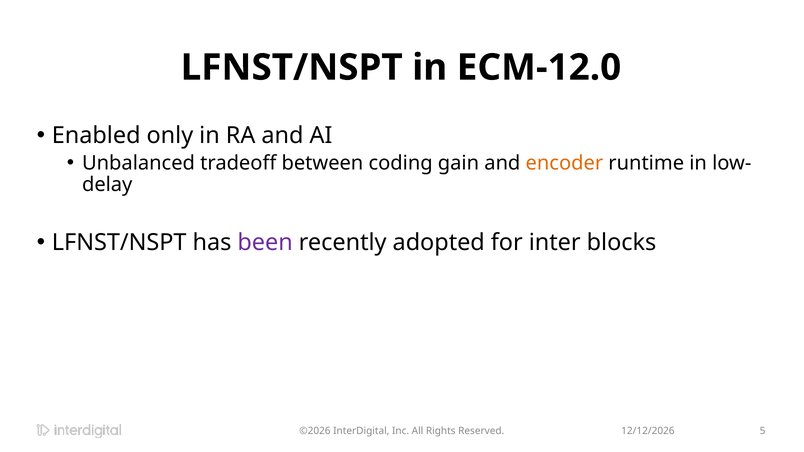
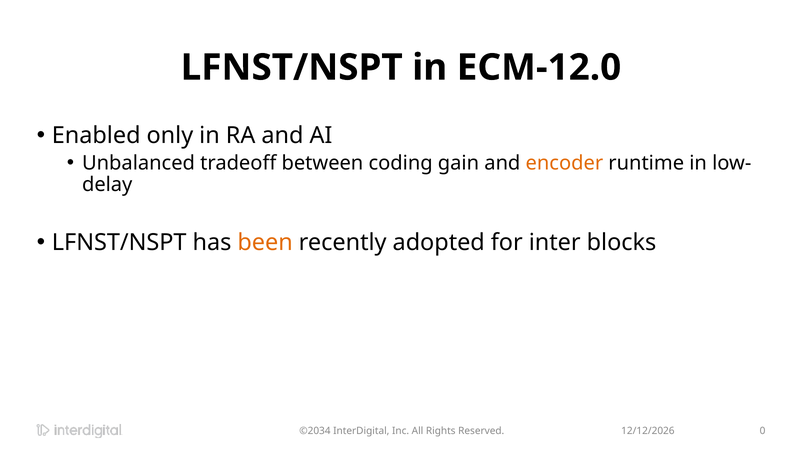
been colour: purple -> orange
©2026: ©2026 -> ©2034
5: 5 -> 0
